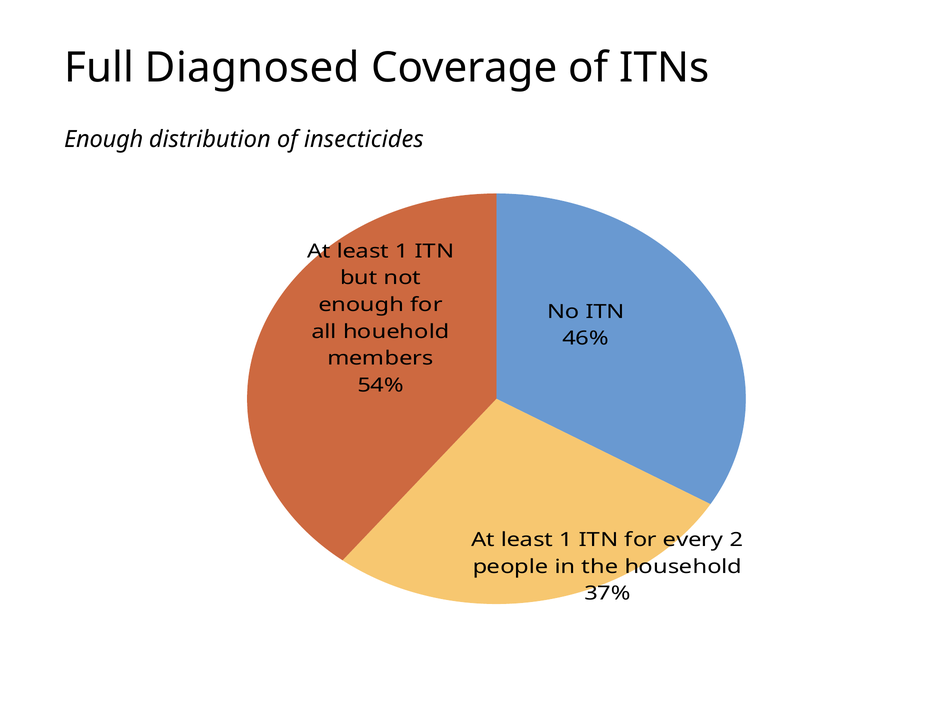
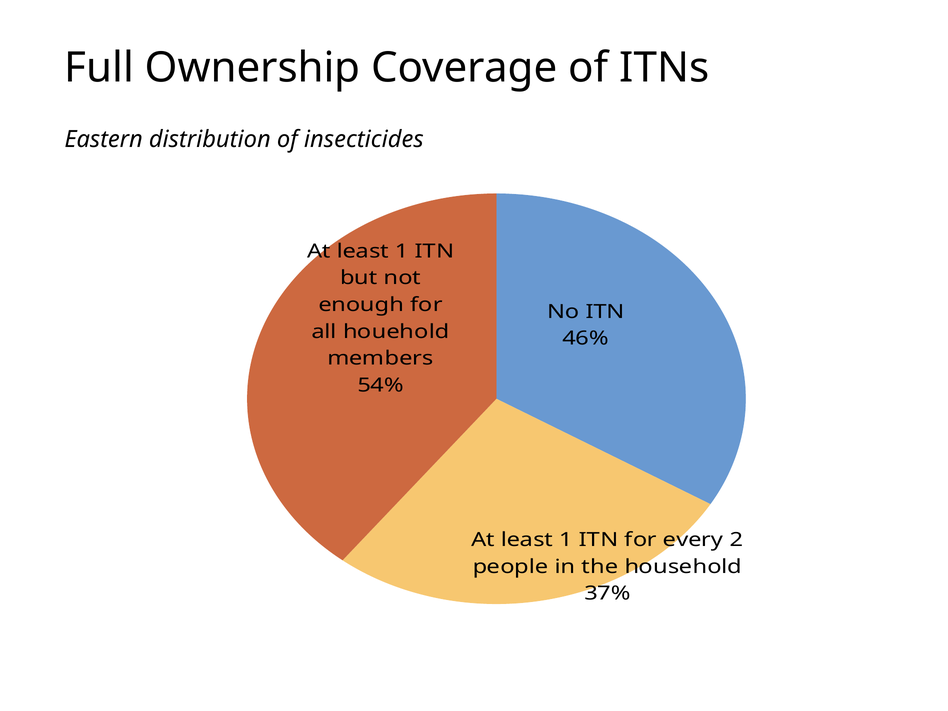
Diagnosed: Diagnosed -> Ownership
Enough at (104, 139): Enough -> Eastern
